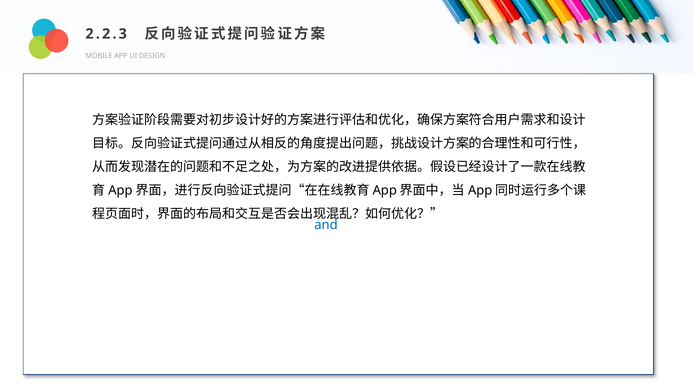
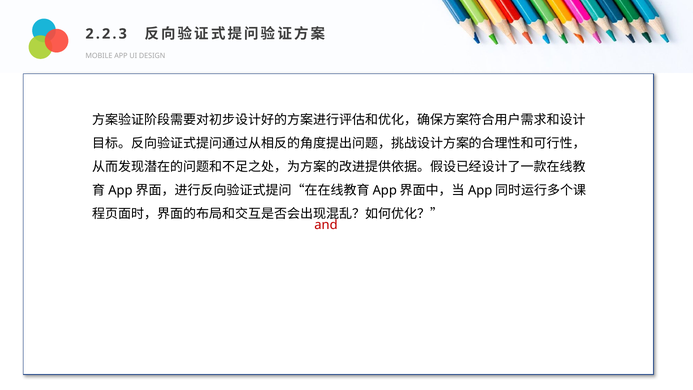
and colour: blue -> red
